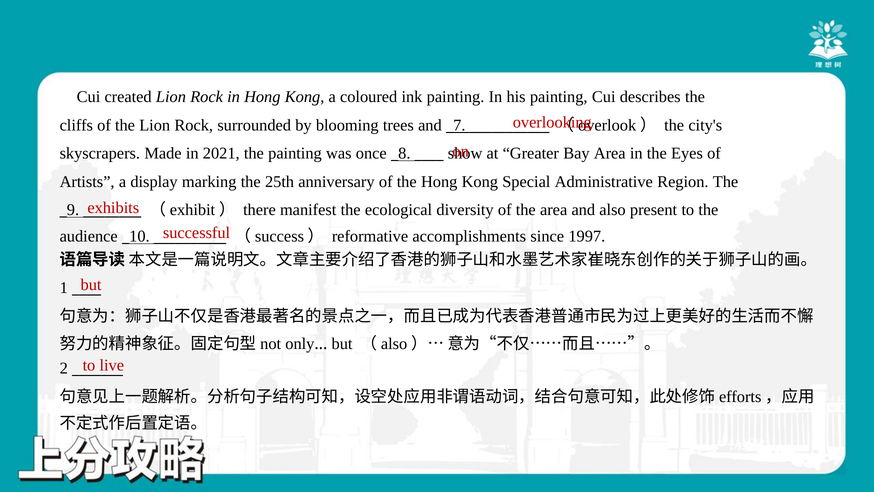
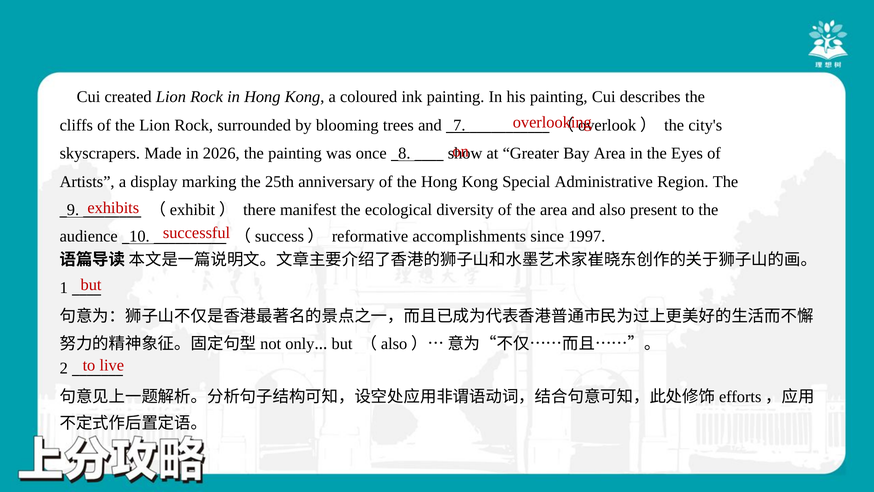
2021: 2021 -> 2026
